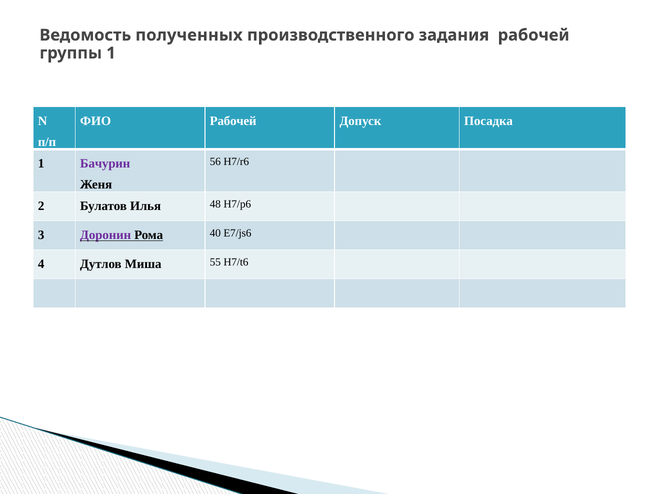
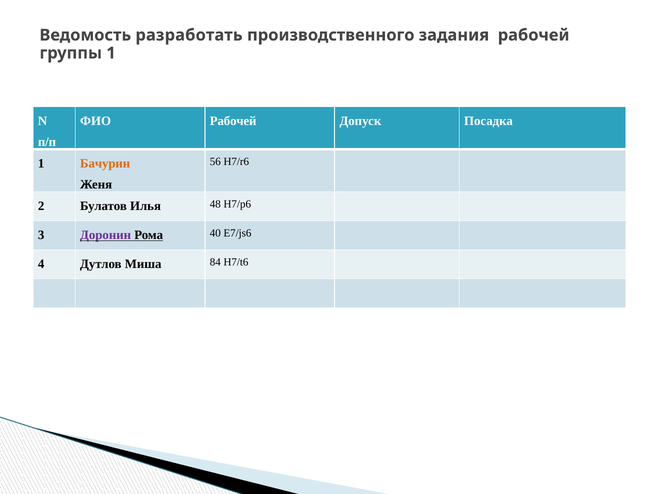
полученных: полученных -> разработать
Бачурин colour: purple -> orange
55: 55 -> 84
